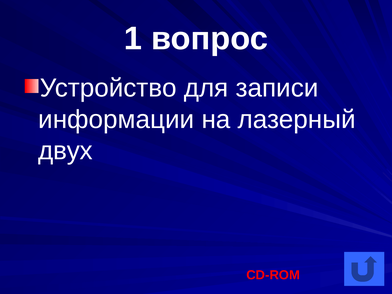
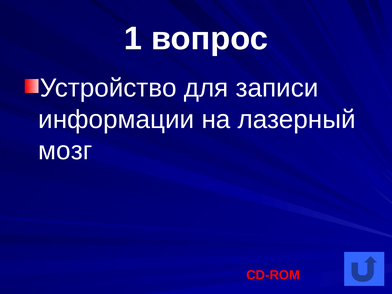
двух: двух -> мозг
